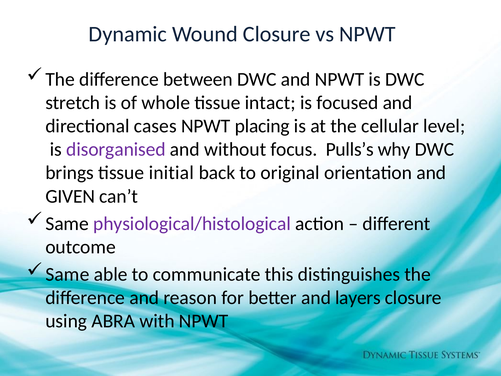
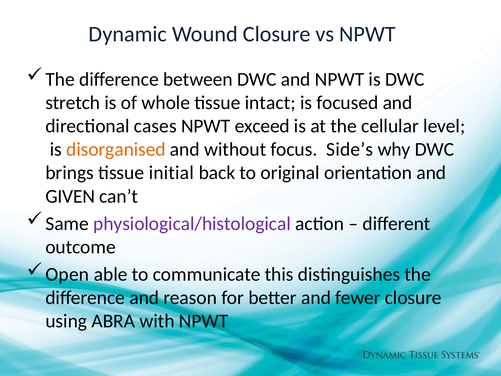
placing: placing -> exceed
disorganised colour: purple -> orange
Pulls’s: Pulls’s -> Side’s
Same at (67, 274): Same -> Open
layers: layers -> fewer
